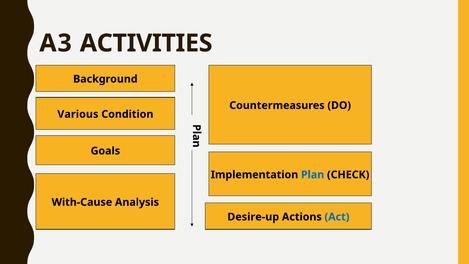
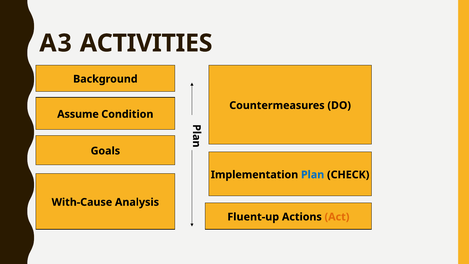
Various: Various -> Assume
Desire-up: Desire-up -> Fluent-up
Act colour: blue -> orange
